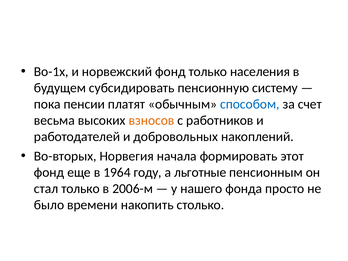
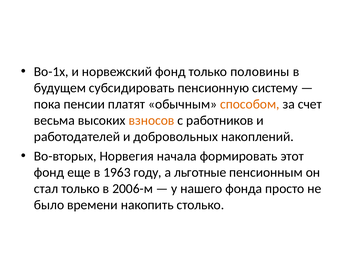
населения: населения -> половины
способом colour: blue -> orange
1964: 1964 -> 1963
